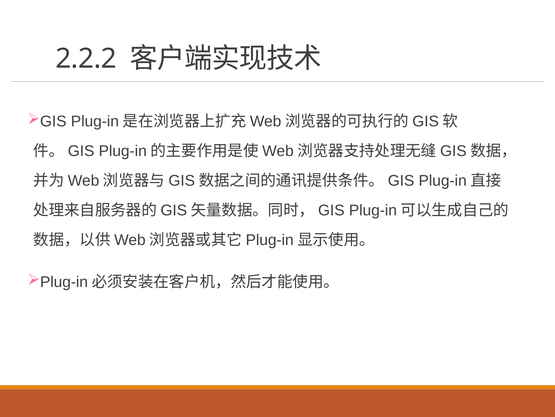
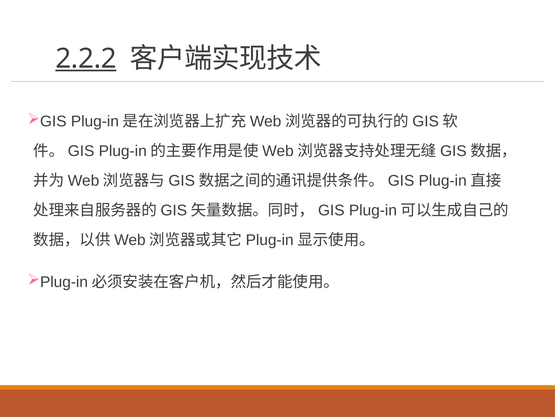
2.2.2 underline: none -> present
